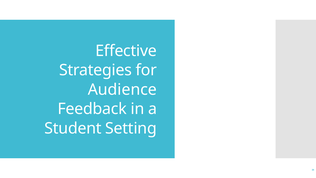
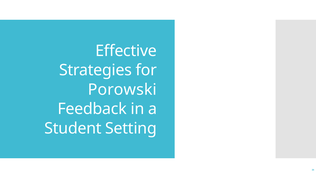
Audience: Audience -> Porowski
